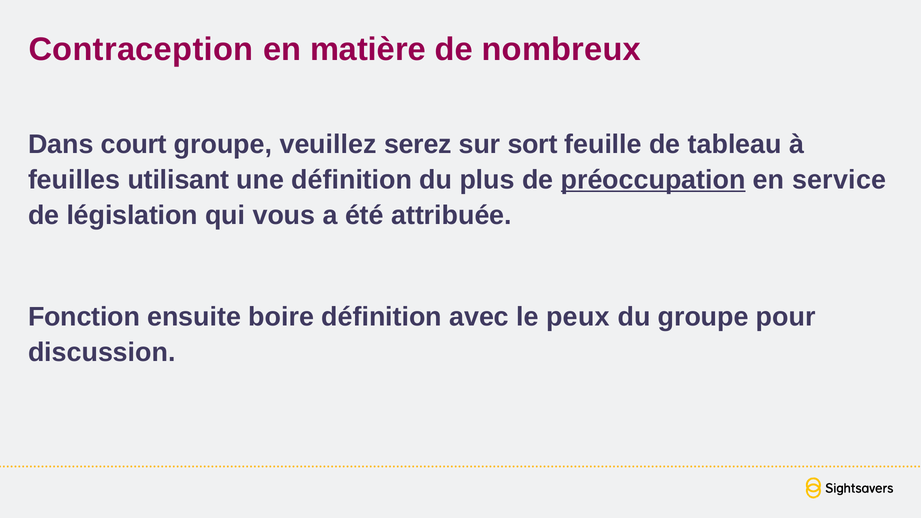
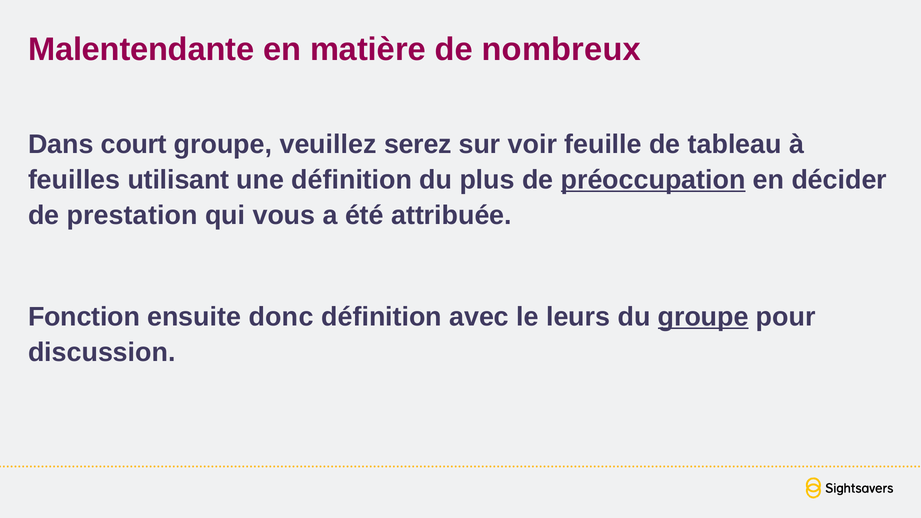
Contraception: Contraception -> Malentendante
sort: sort -> voir
service: service -> décider
législation: législation -> prestation
boire: boire -> donc
peux: peux -> leurs
groupe at (703, 317) underline: none -> present
